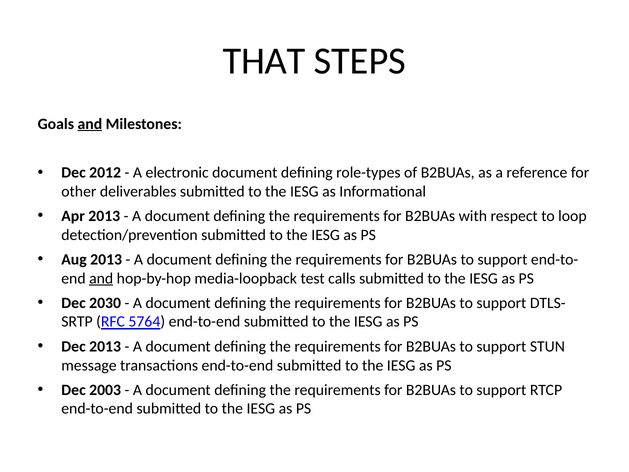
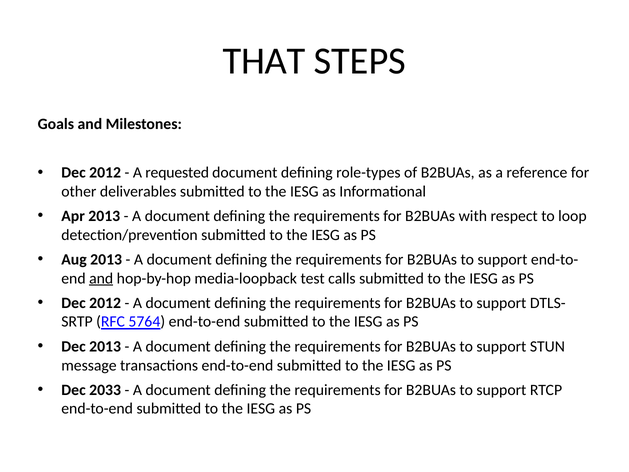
and at (90, 124) underline: present -> none
electronic: electronic -> requested
2030 at (105, 303): 2030 -> 2012
2003: 2003 -> 2033
